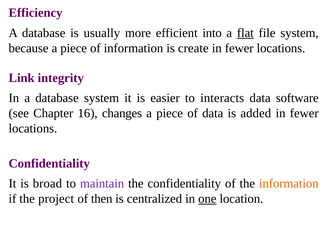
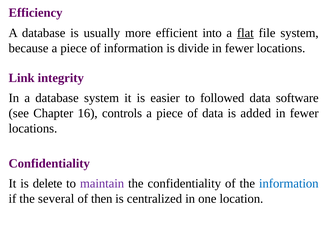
create: create -> divide
interacts: interacts -> followed
changes: changes -> controls
broad: broad -> delete
information at (289, 183) colour: orange -> blue
project: project -> several
one underline: present -> none
